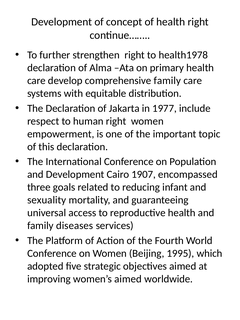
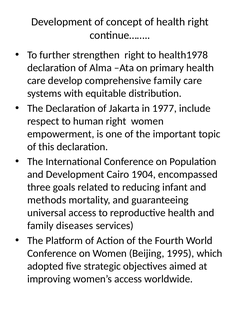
1907: 1907 -> 1904
sexuality: sexuality -> methods
women’s aimed: aimed -> access
